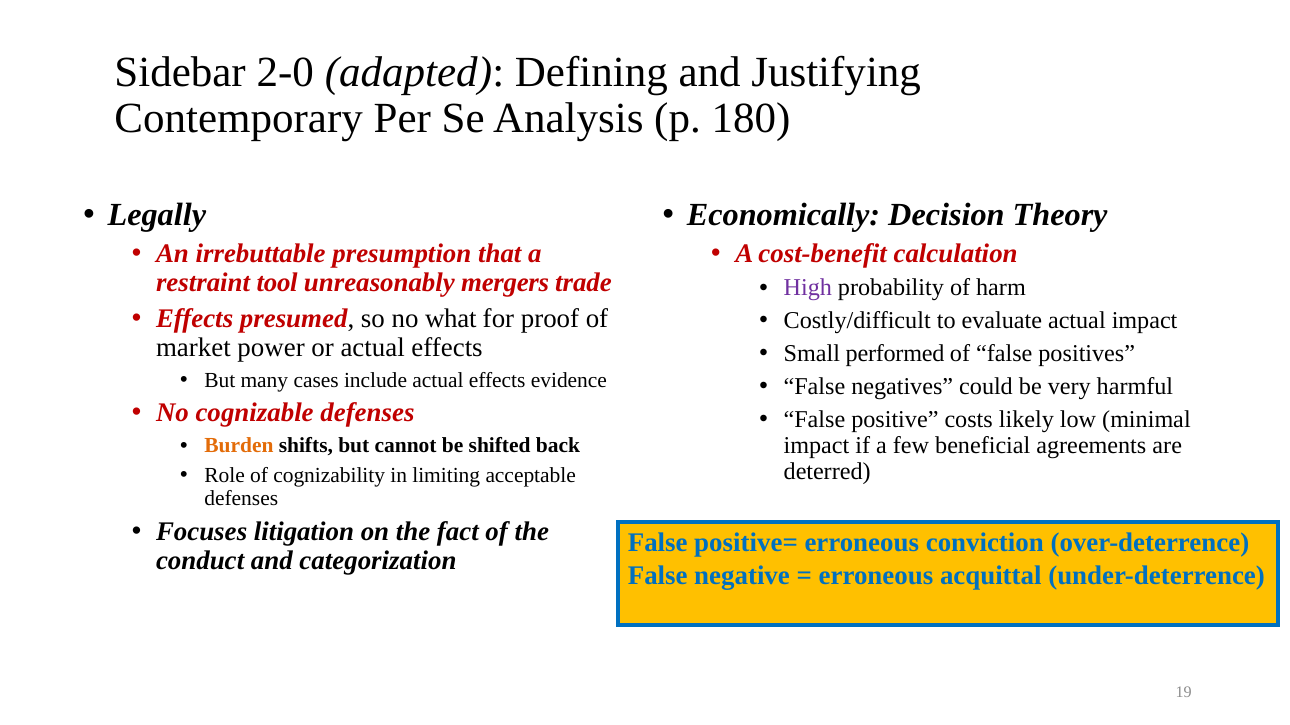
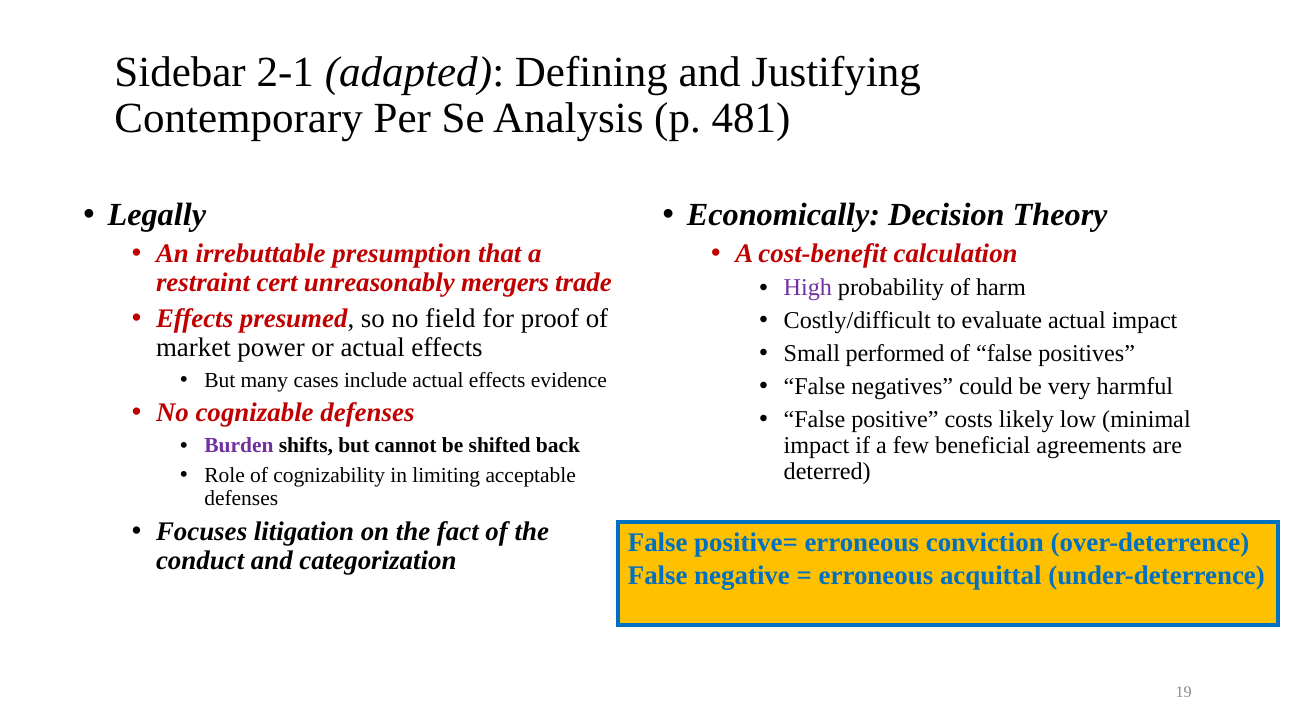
2-0: 2-0 -> 2-1
180: 180 -> 481
tool: tool -> cert
what: what -> field
Burden colour: orange -> purple
